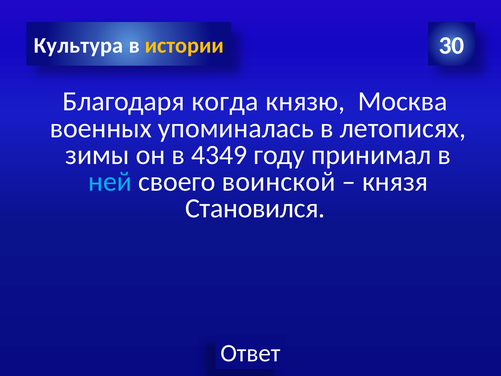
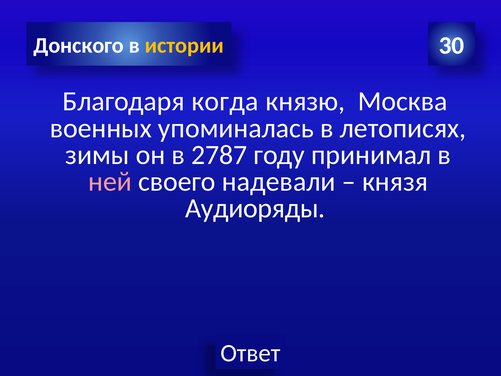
Культура: Культура -> Донского
4349: 4349 -> 2787
ней colour: light blue -> pink
воинской: воинской -> надевали
Становился: Становился -> Аудиоряды
